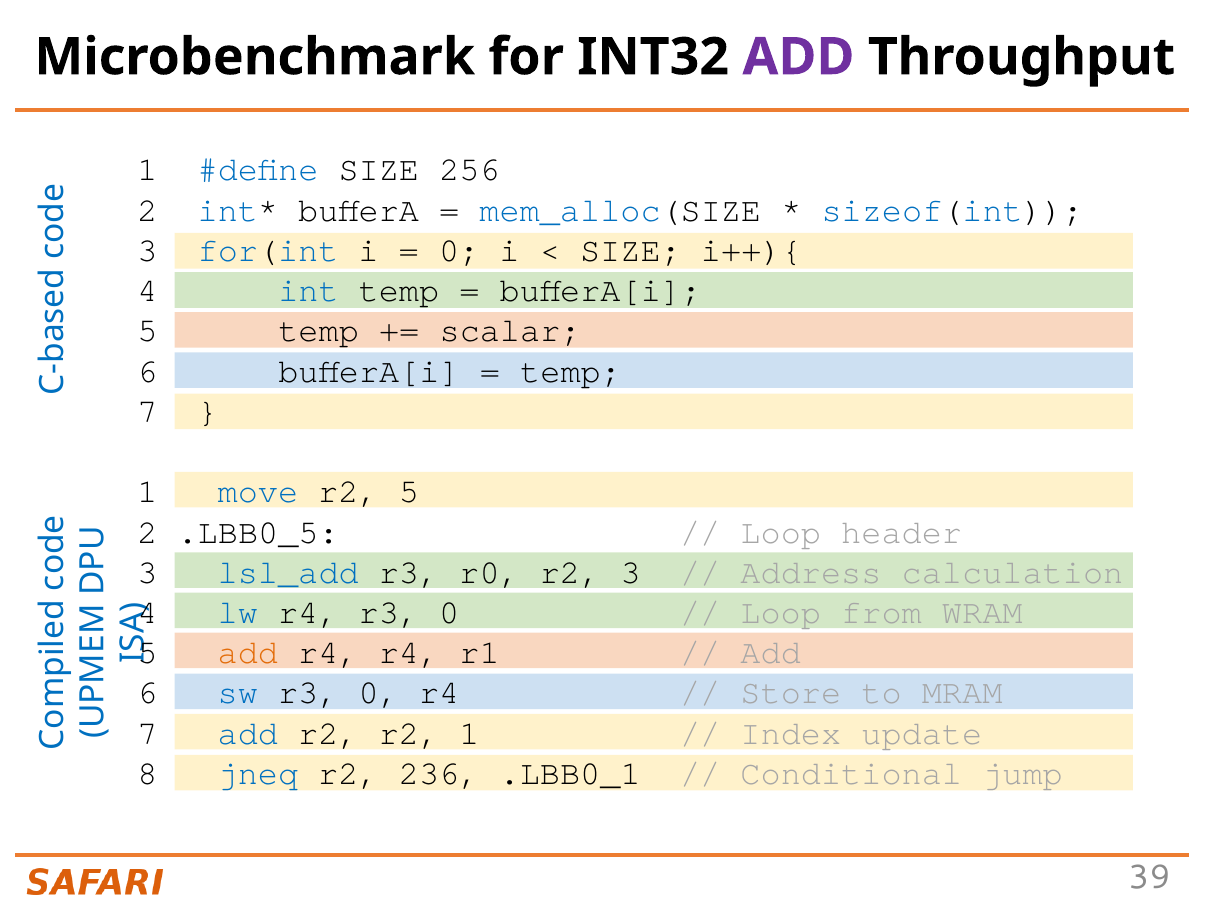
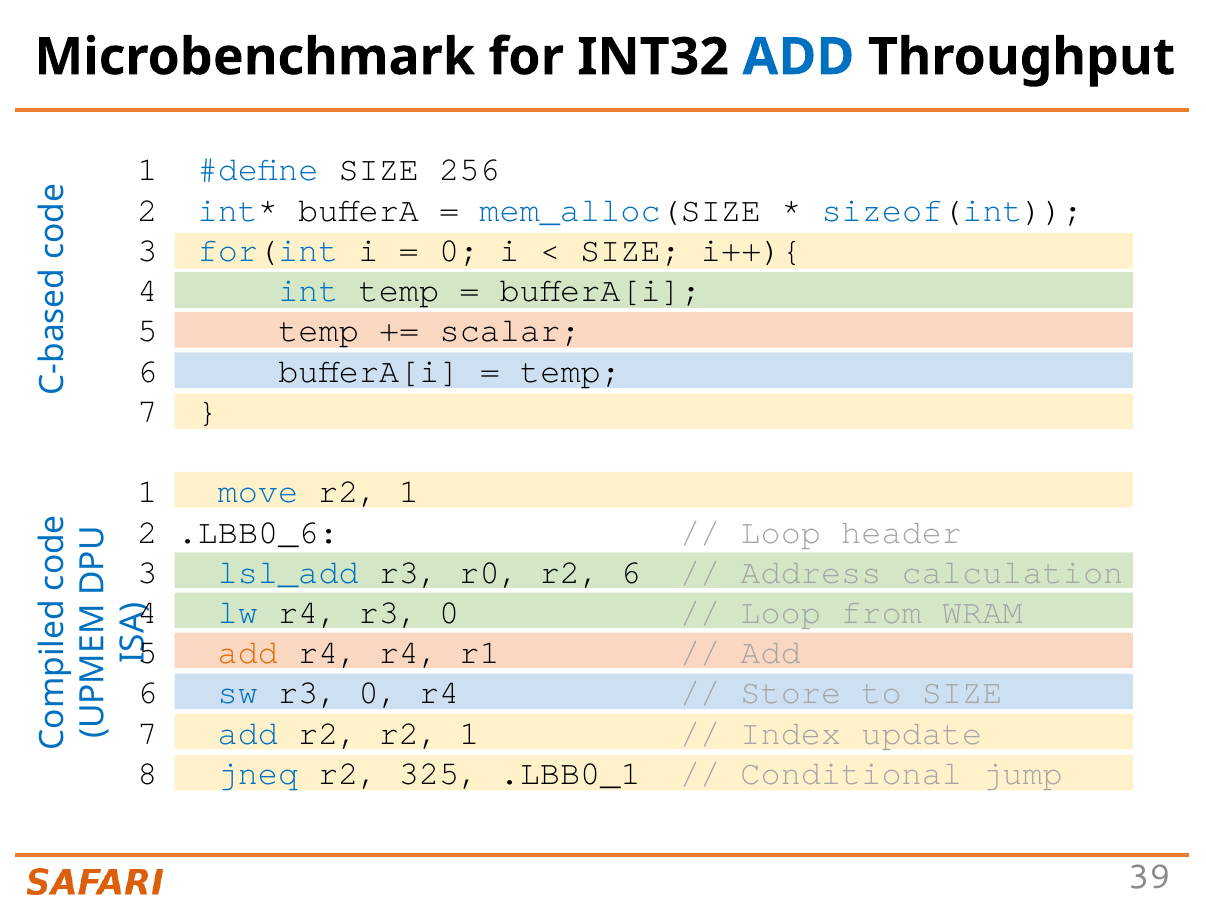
ADD at (798, 57) colour: purple -> blue
move r2 5: 5 -> 1
.LBB0_5: .LBB0_5 -> .LBB0_6
r2 3: 3 -> 6
to MRAM: MRAM -> SIZE
236: 236 -> 325
